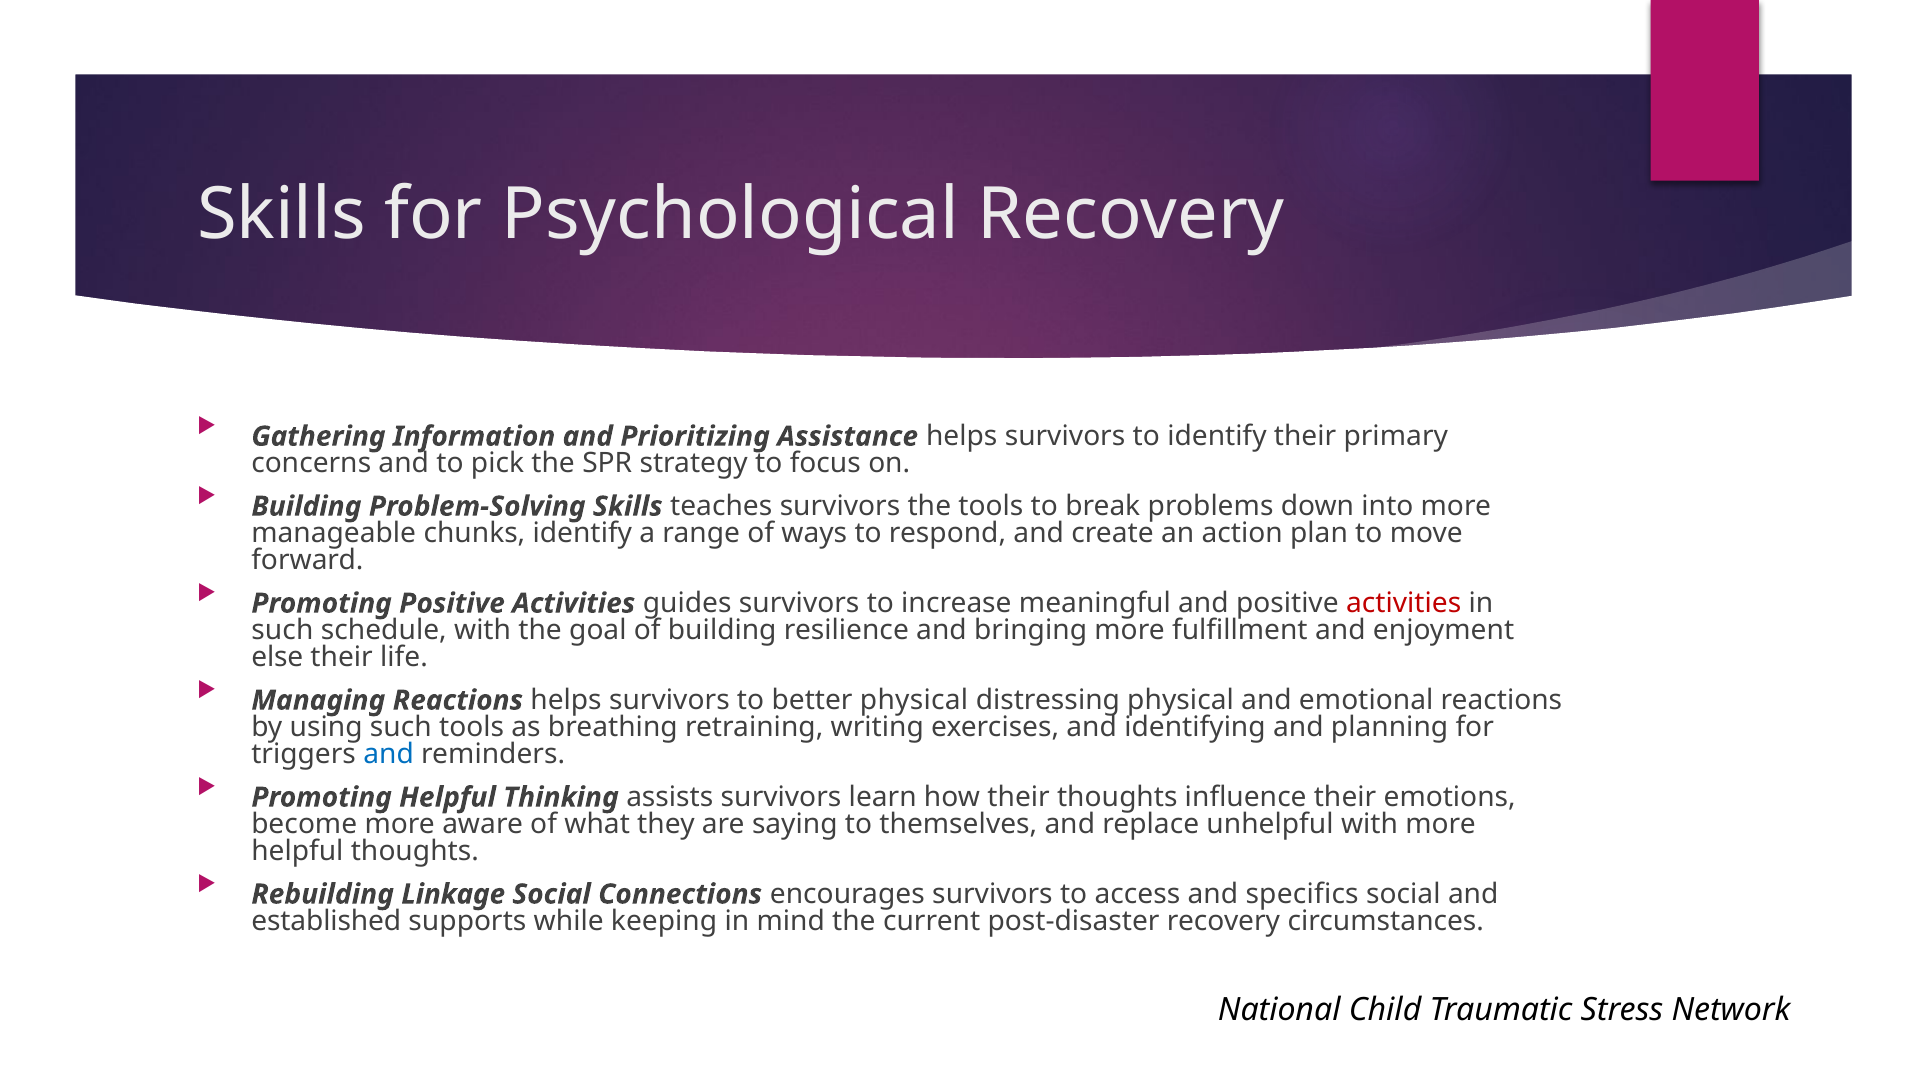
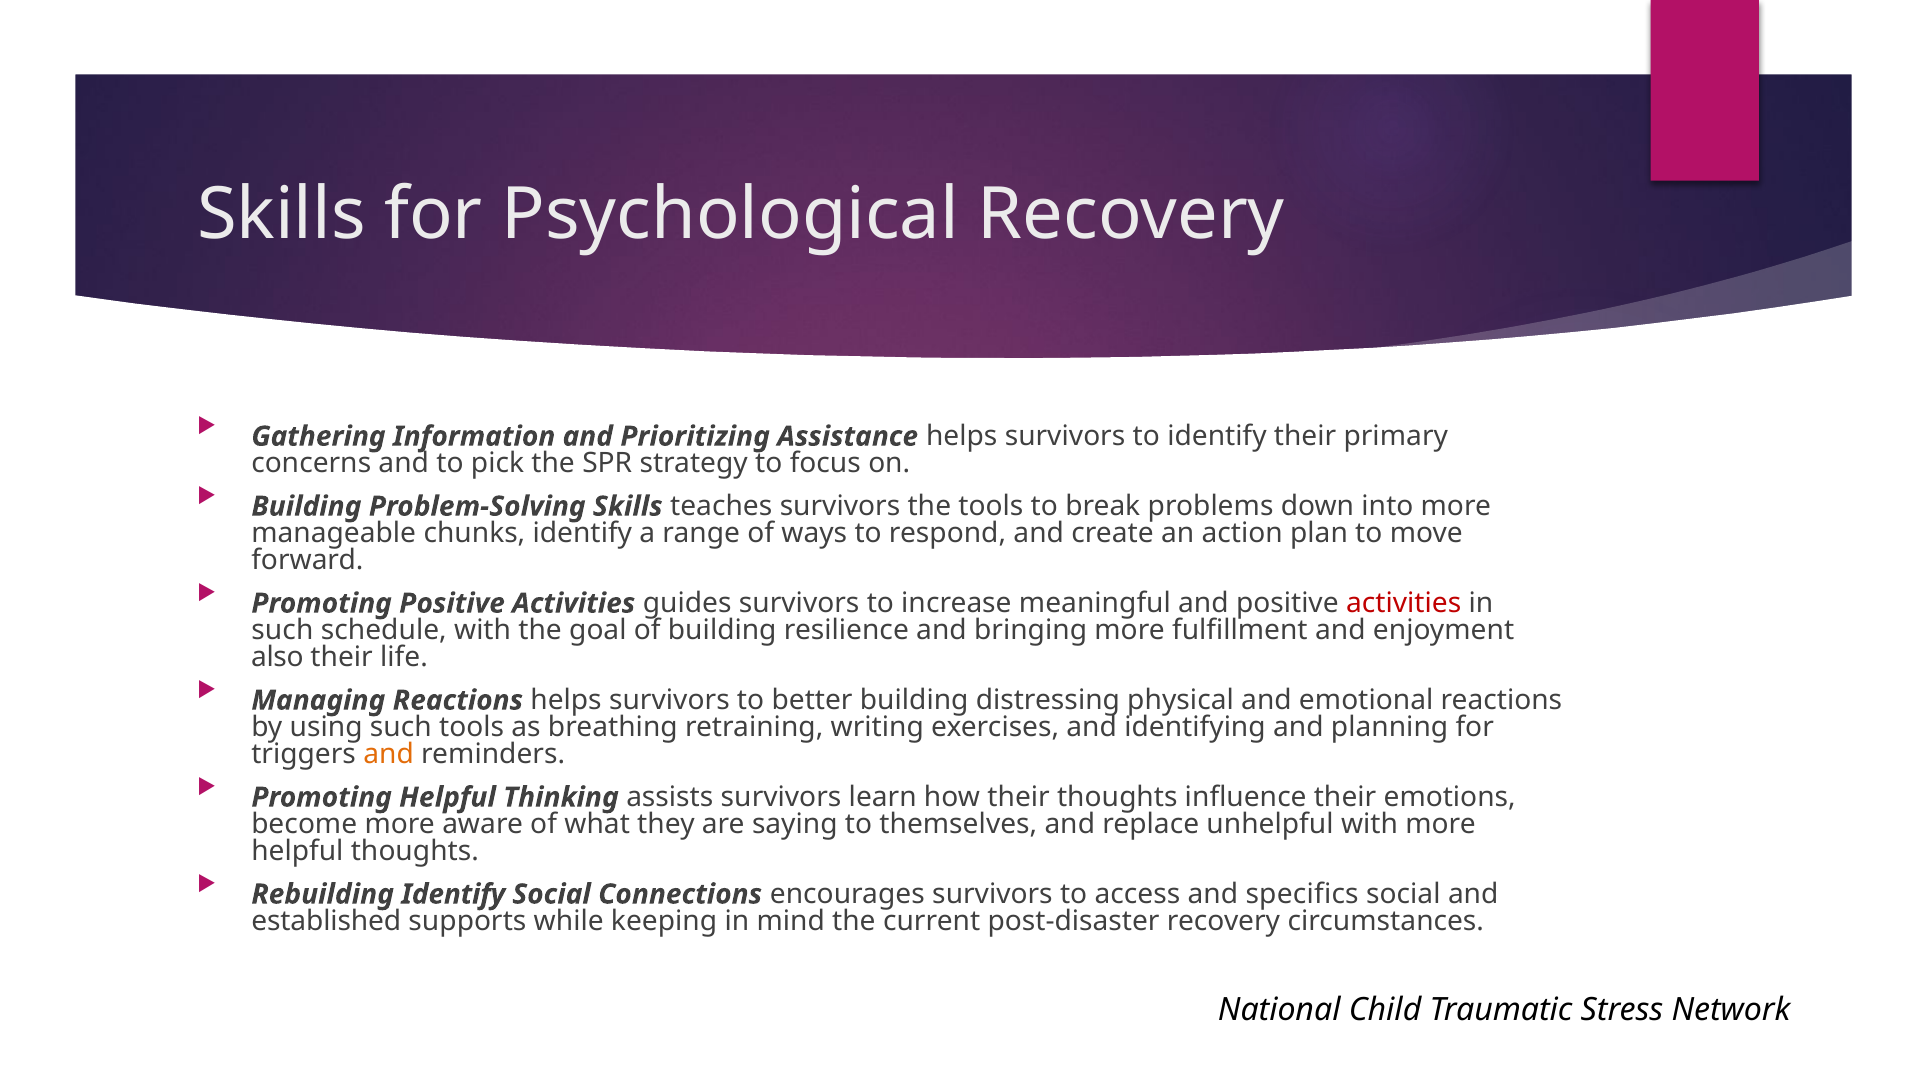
else: else -> also
better physical: physical -> building
and at (389, 755) colour: blue -> orange
Rebuilding Linkage: Linkage -> Identify
